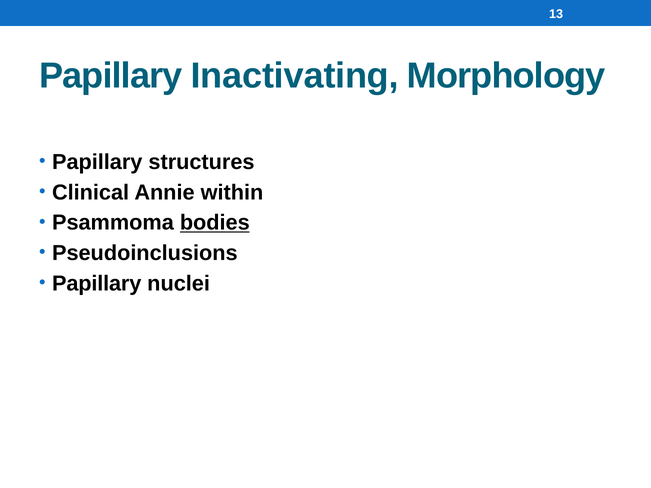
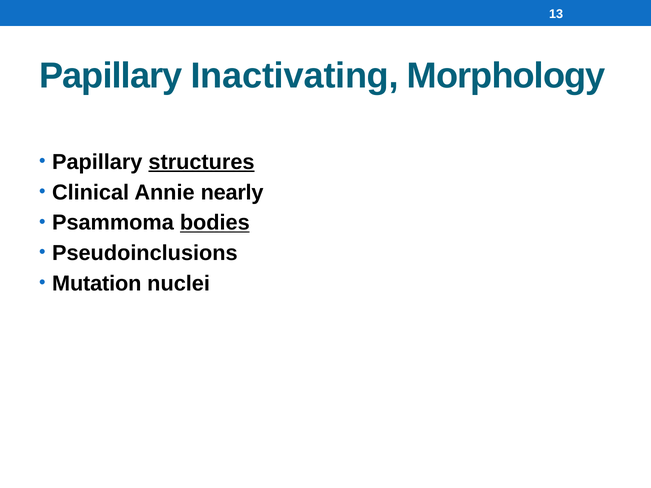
structures underline: none -> present
within: within -> nearly
Papillary at (97, 284): Papillary -> Mutation
